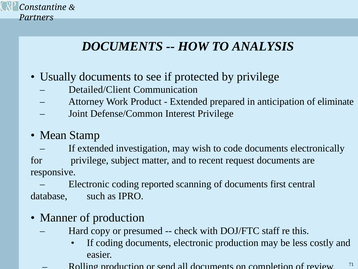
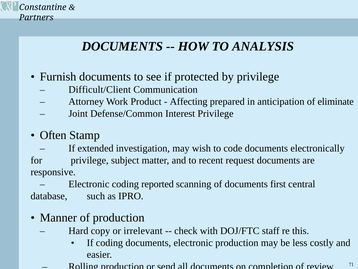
Usually: Usually -> Furnish
Detailed/Client: Detailed/Client -> Difficult/Client
Extended at (189, 101): Extended -> Affecting
Mean: Mean -> Often
presumed: presumed -> irrelevant
